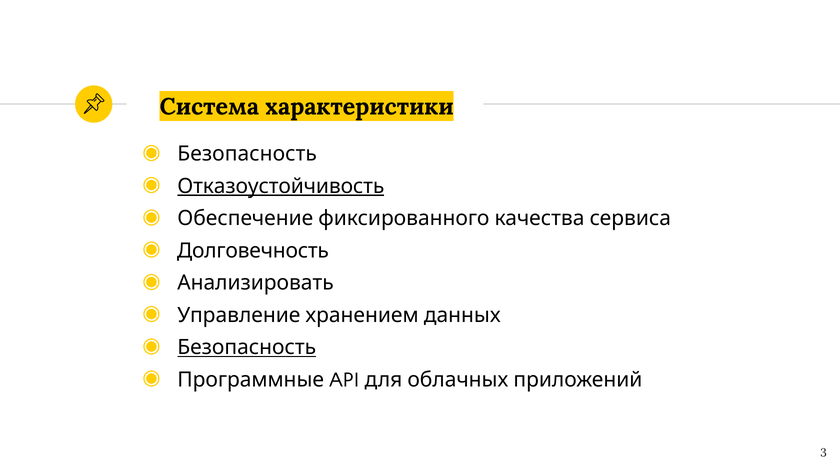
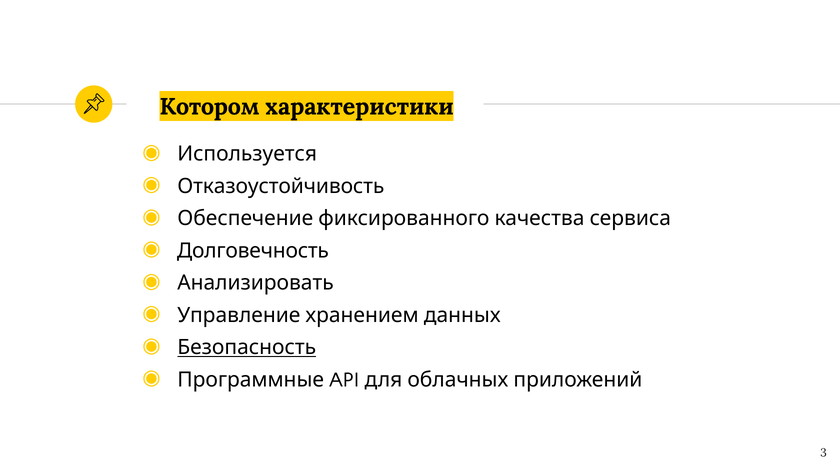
Система: Система -> Котором
Безопасность at (247, 154): Безопасность -> Используется
Отказоустойчивость underline: present -> none
